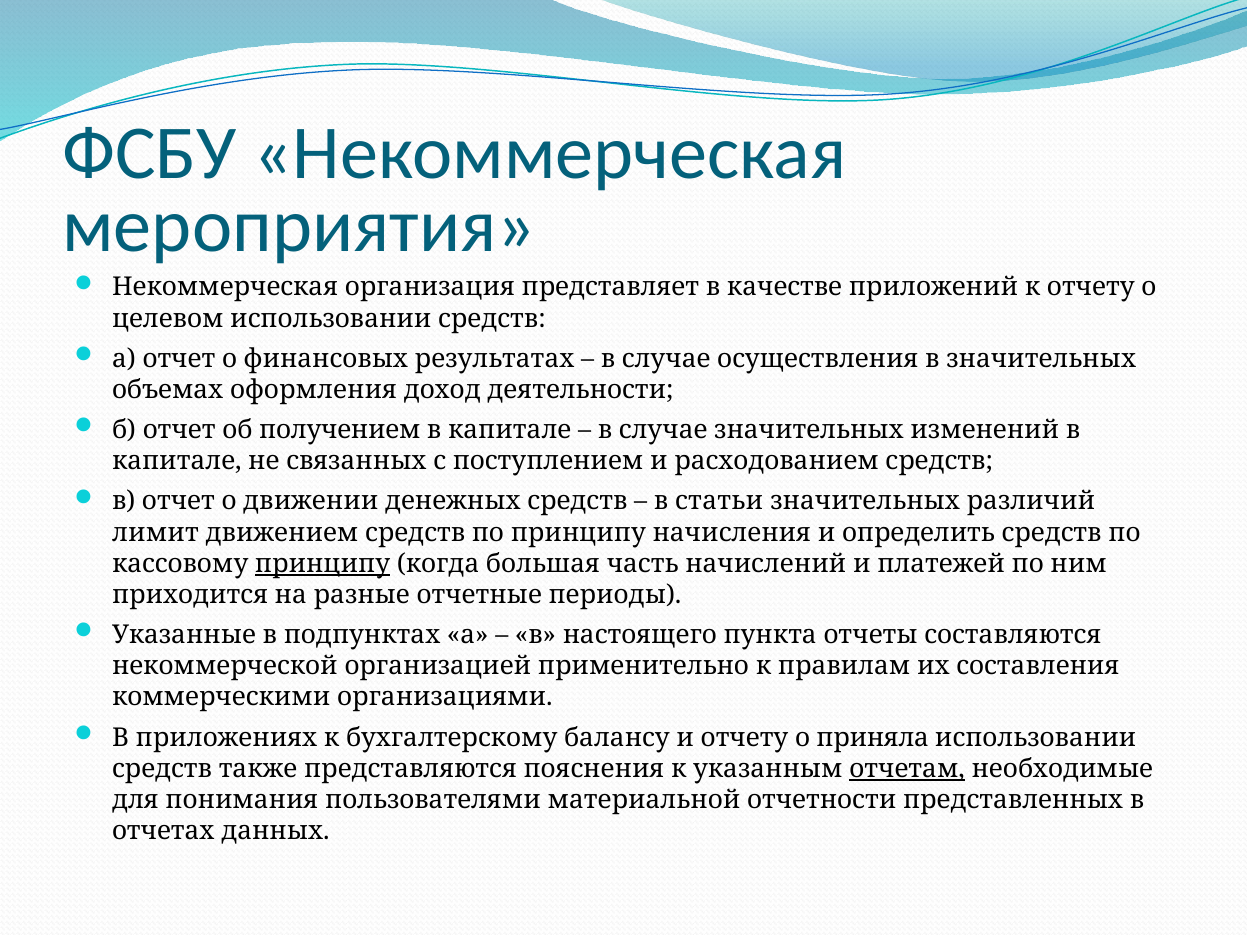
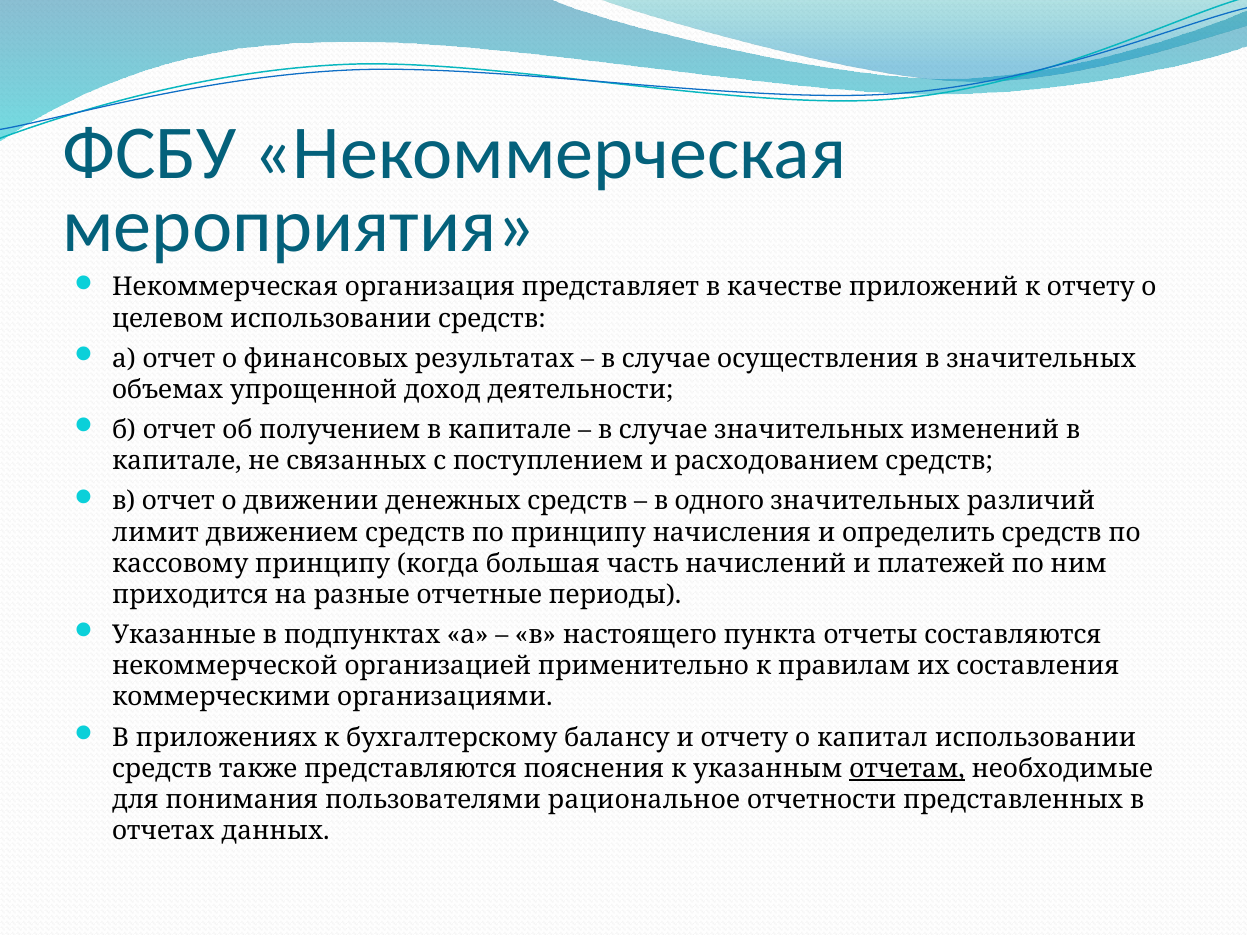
оформления: оформления -> упрощенной
статьи: статьи -> одного
принципу at (323, 564) underline: present -> none
приняла: приняла -> капитал
материальной: материальной -> рациональное
